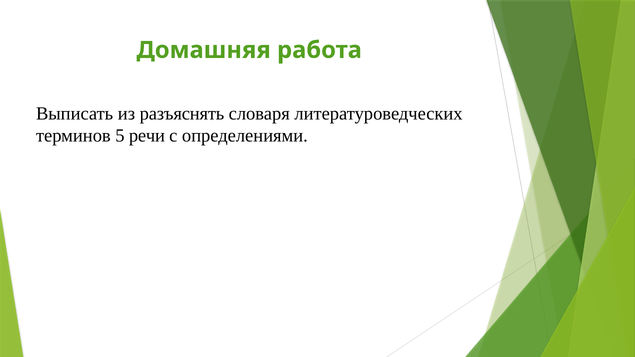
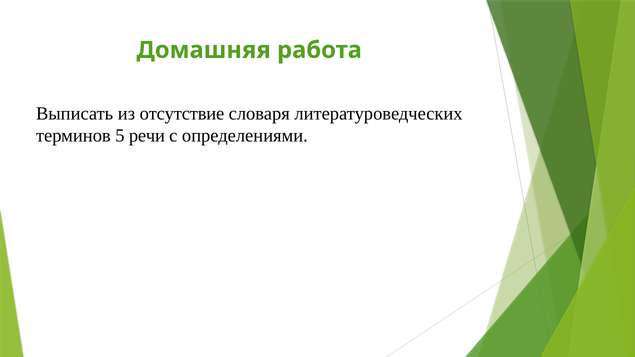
разъяснять: разъяснять -> отсутствие
